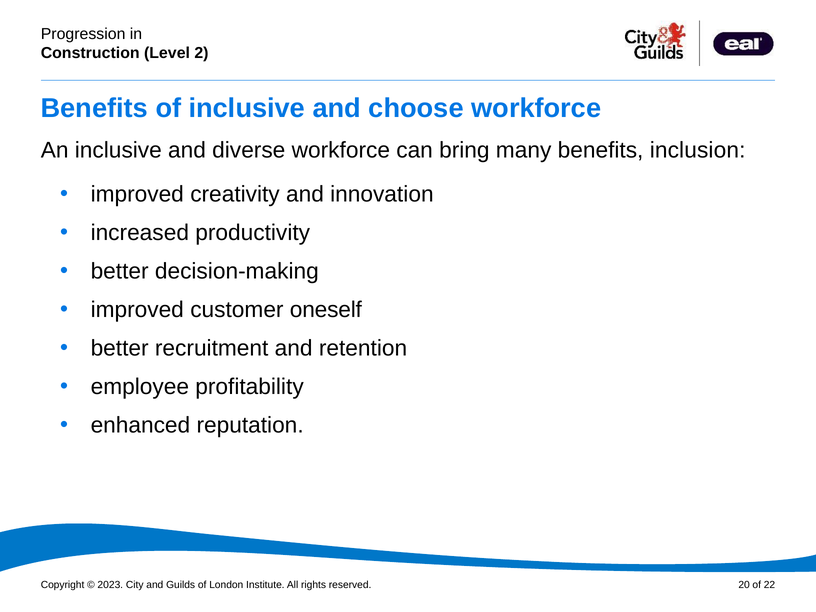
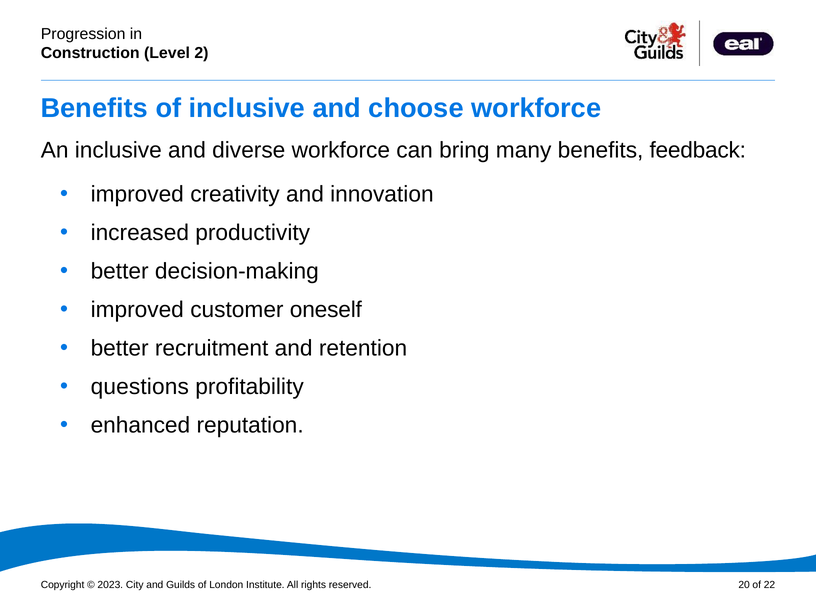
inclusion: inclusion -> feedback
employee: employee -> questions
